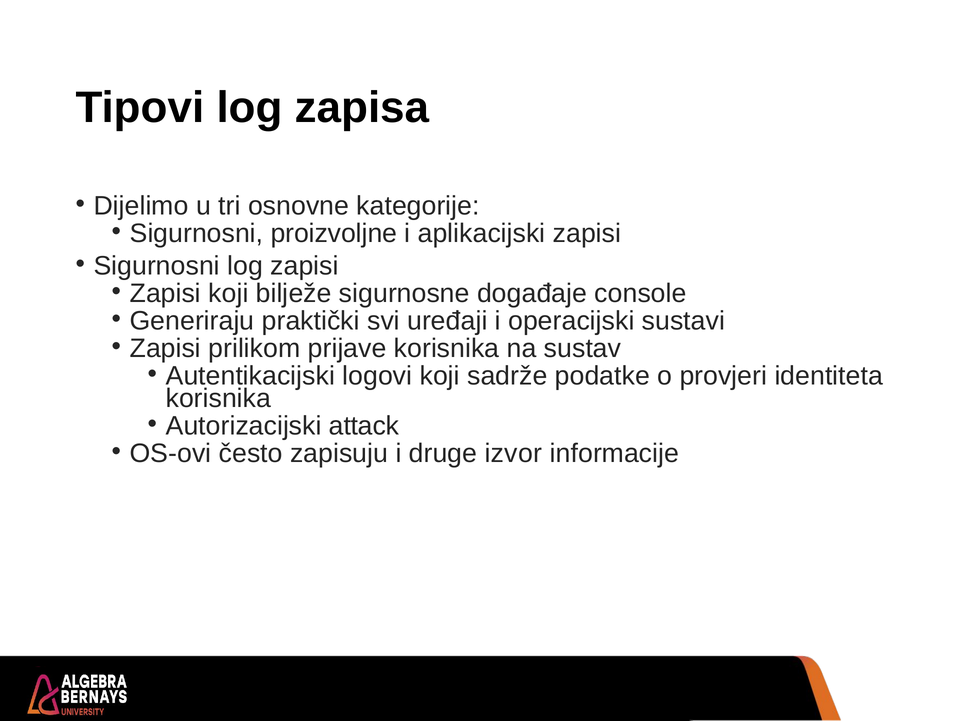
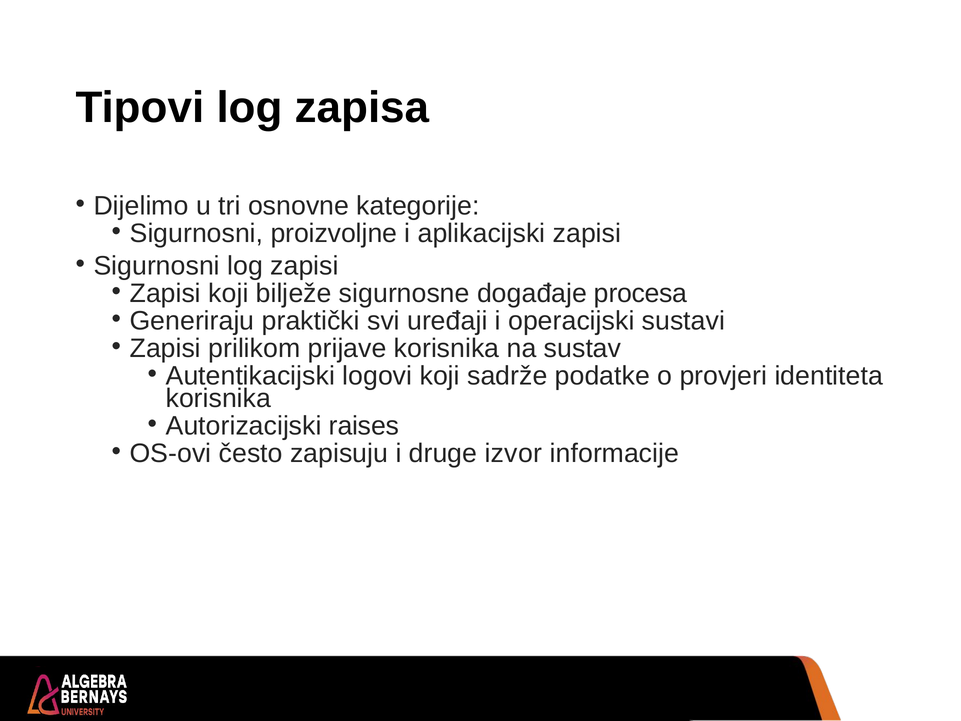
console: console -> procesa
attack: attack -> raises
